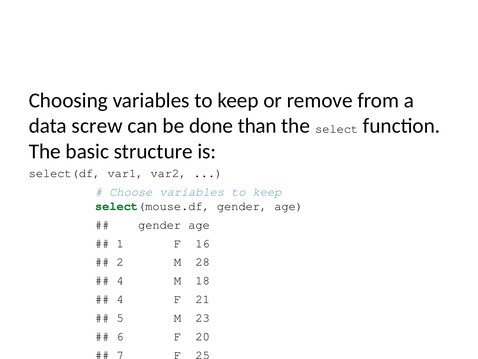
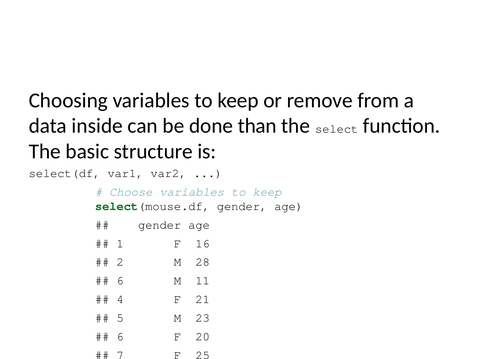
screw: screw -> inside
4 at (120, 280): 4 -> 6
18: 18 -> 11
